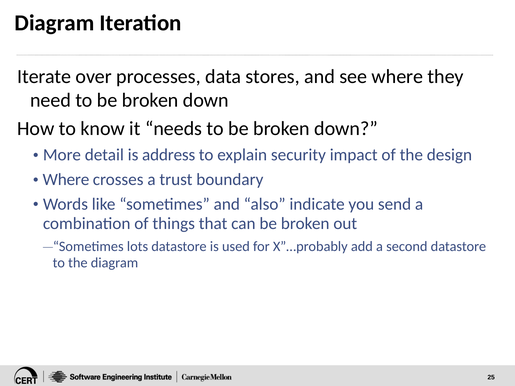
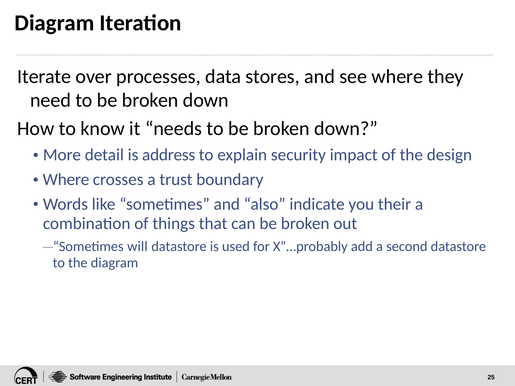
send: send -> their
lots: lots -> will
